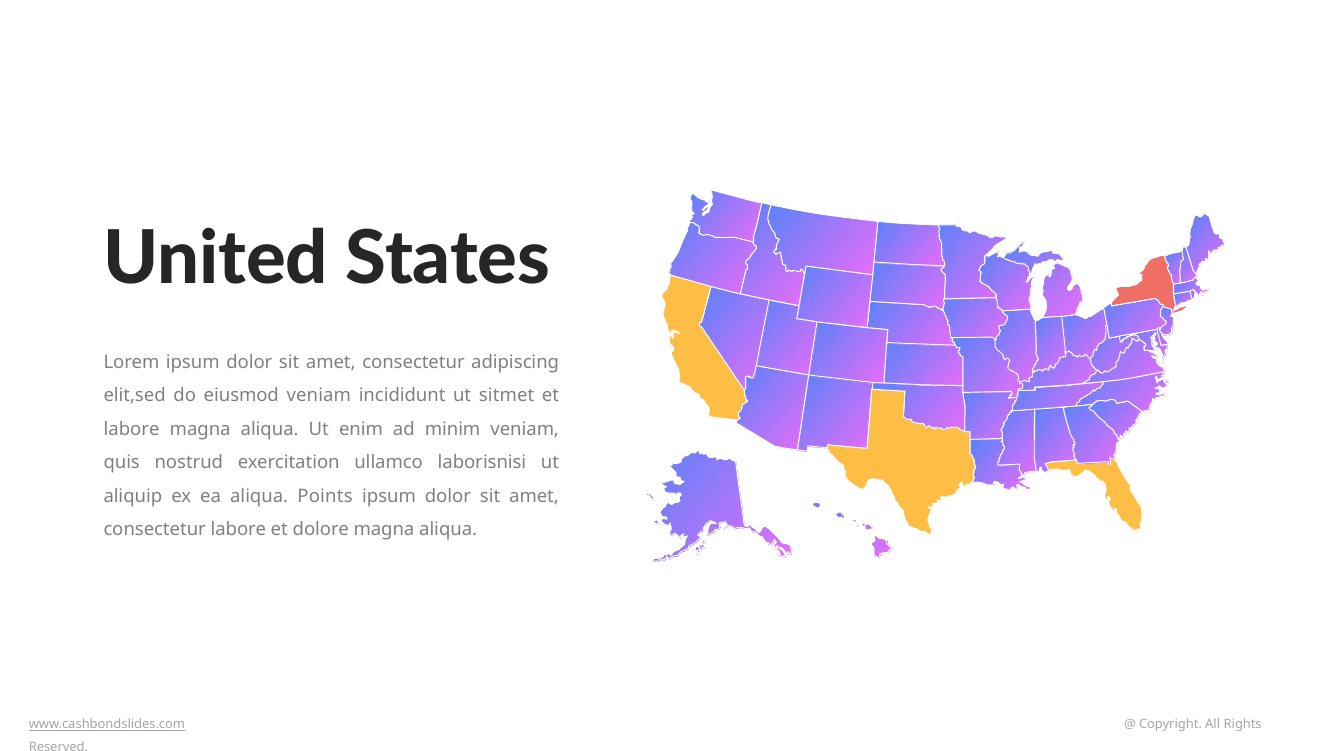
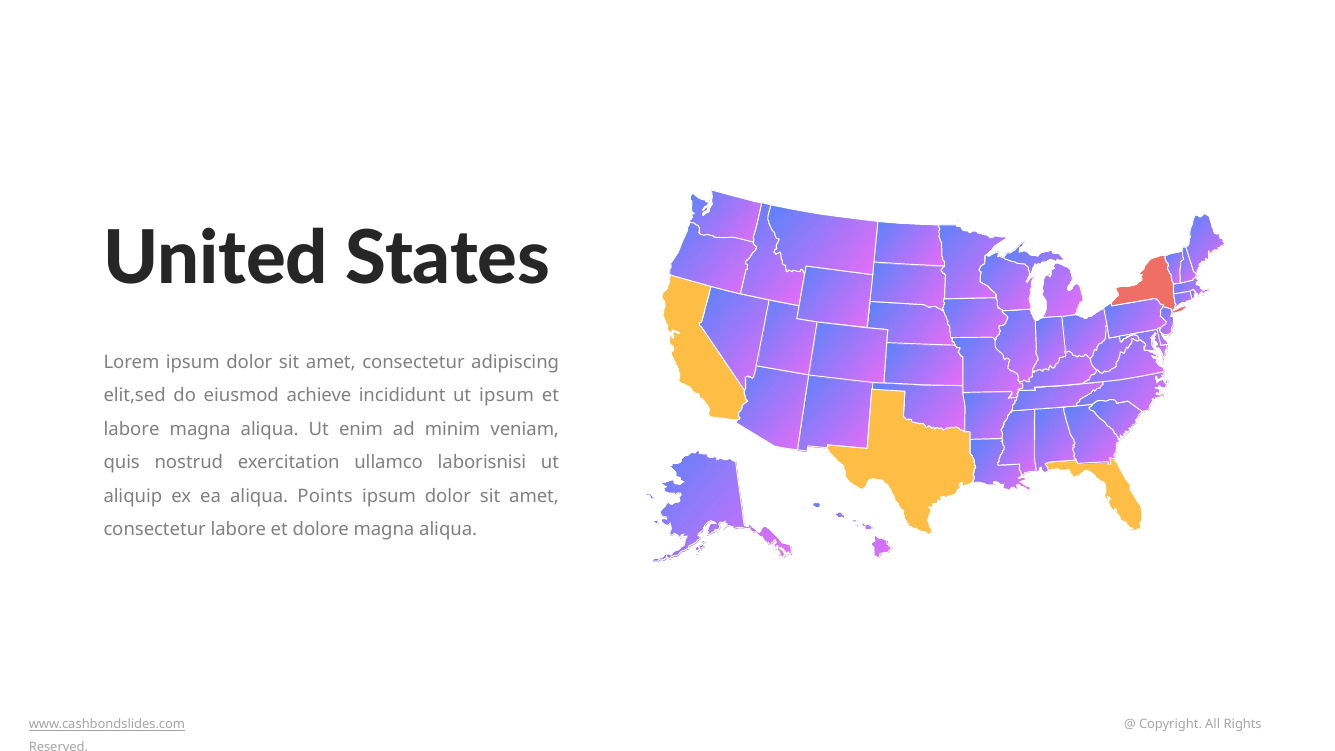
eiusmod veniam: veniam -> achieve
ut sitmet: sitmet -> ipsum
